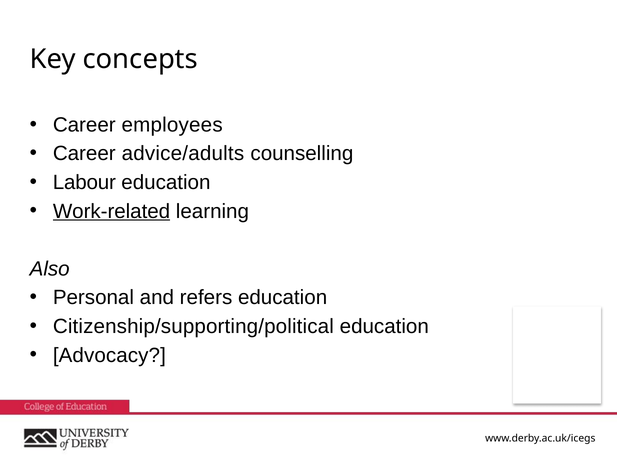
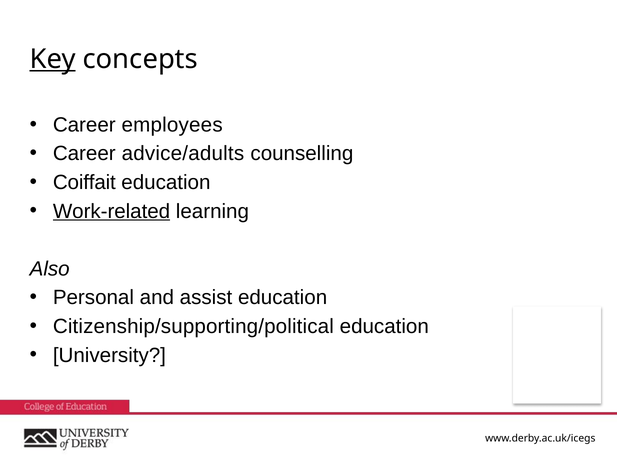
Key underline: none -> present
Labour: Labour -> Coiffait
refers: refers -> assist
Advocacy: Advocacy -> University
